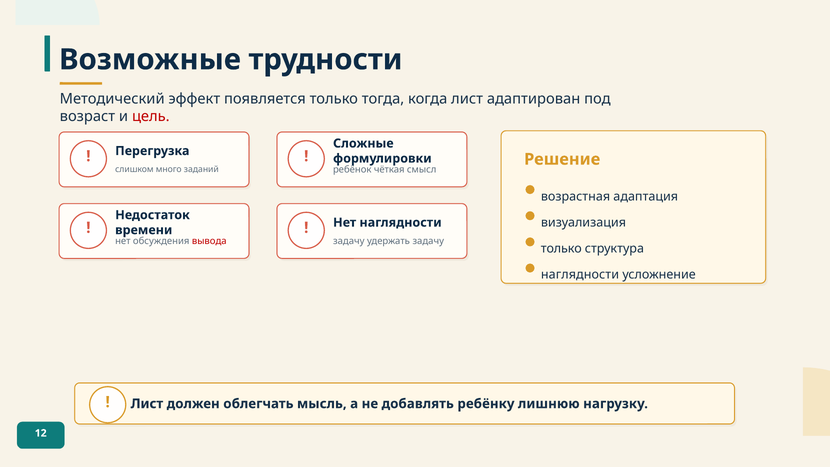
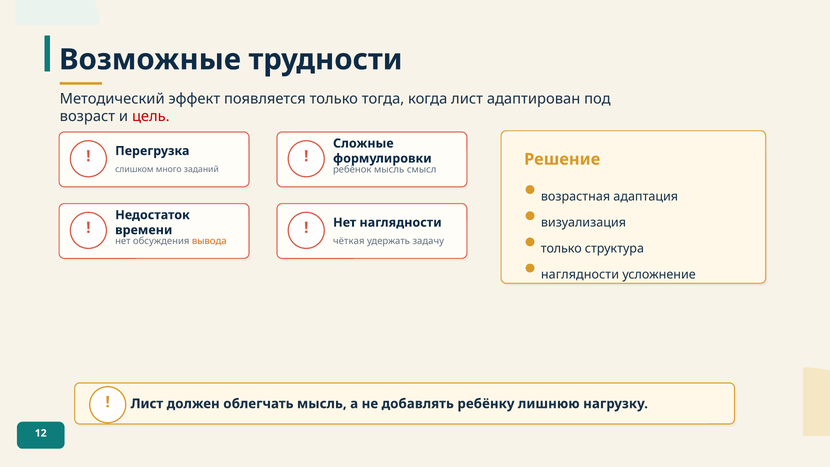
ребёнок чёткая: чёткая -> мысль
вывода colour: red -> orange
задачу at (349, 241): задачу -> чёткая
